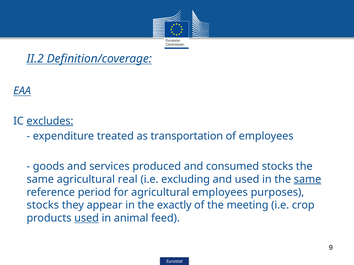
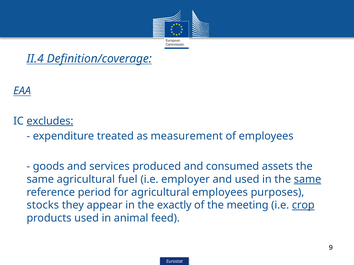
II.2: II.2 -> II.4
transportation: transportation -> measurement
consumed stocks: stocks -> assets
real: real -> fuel
excluding: excluding -> employer
crop underline: none -> present
used at (87, 219) underline: present -> none
